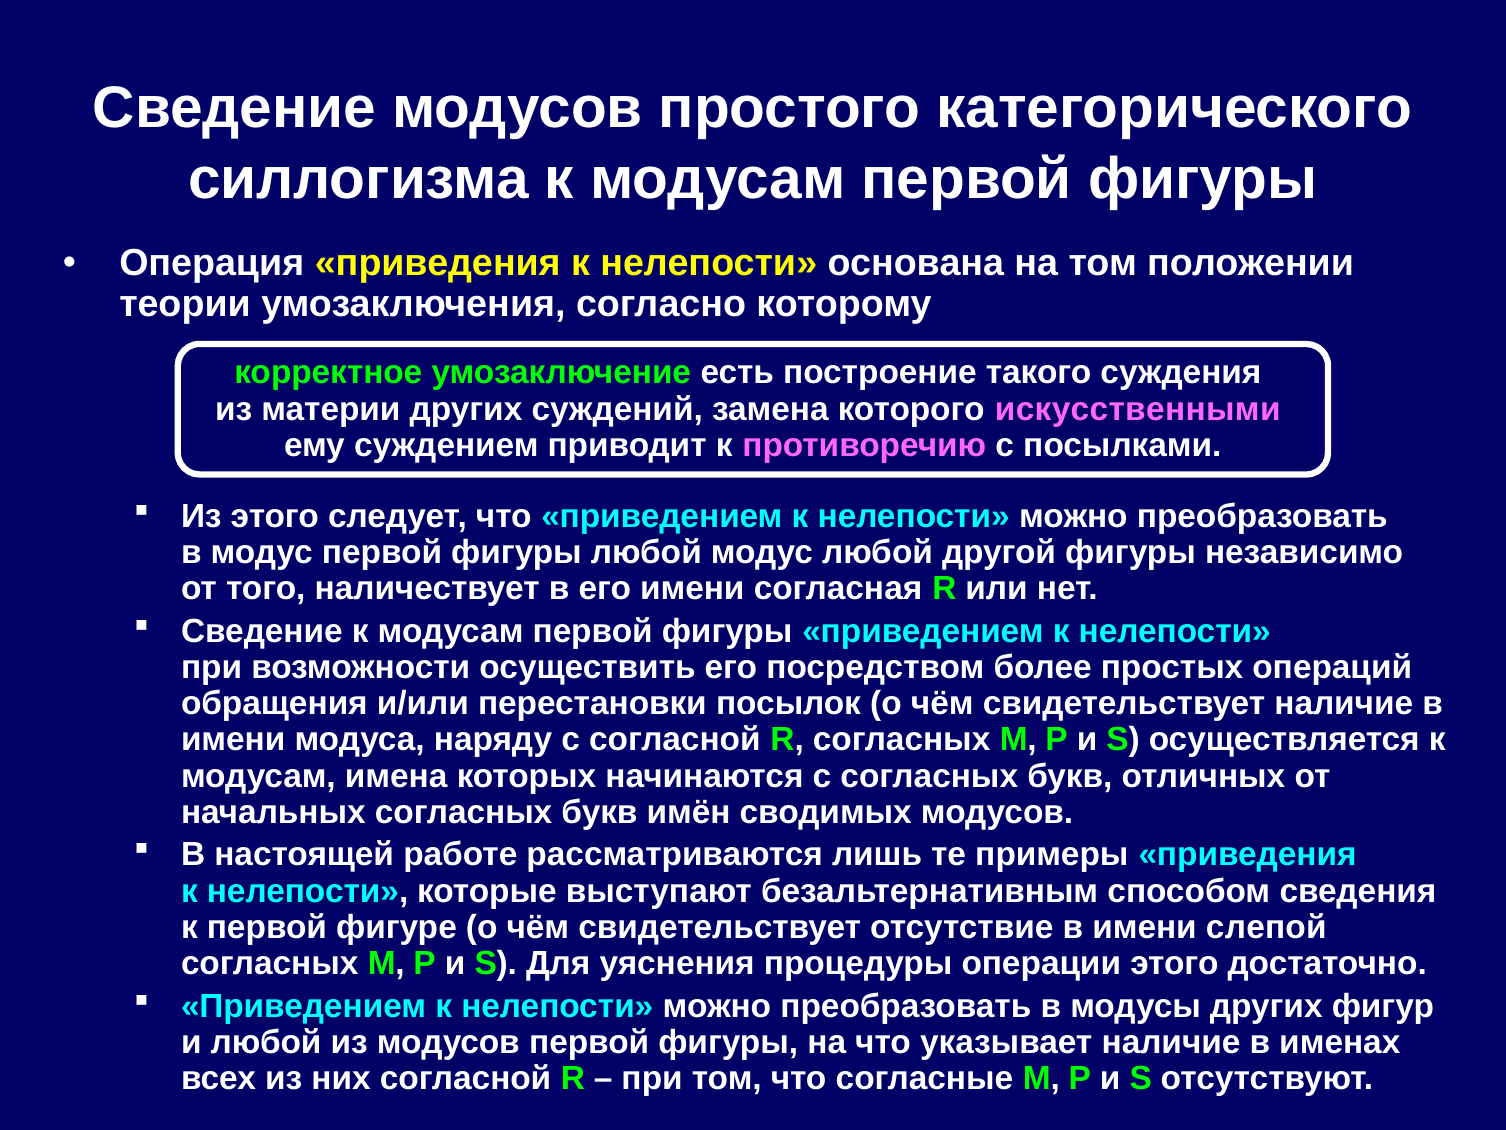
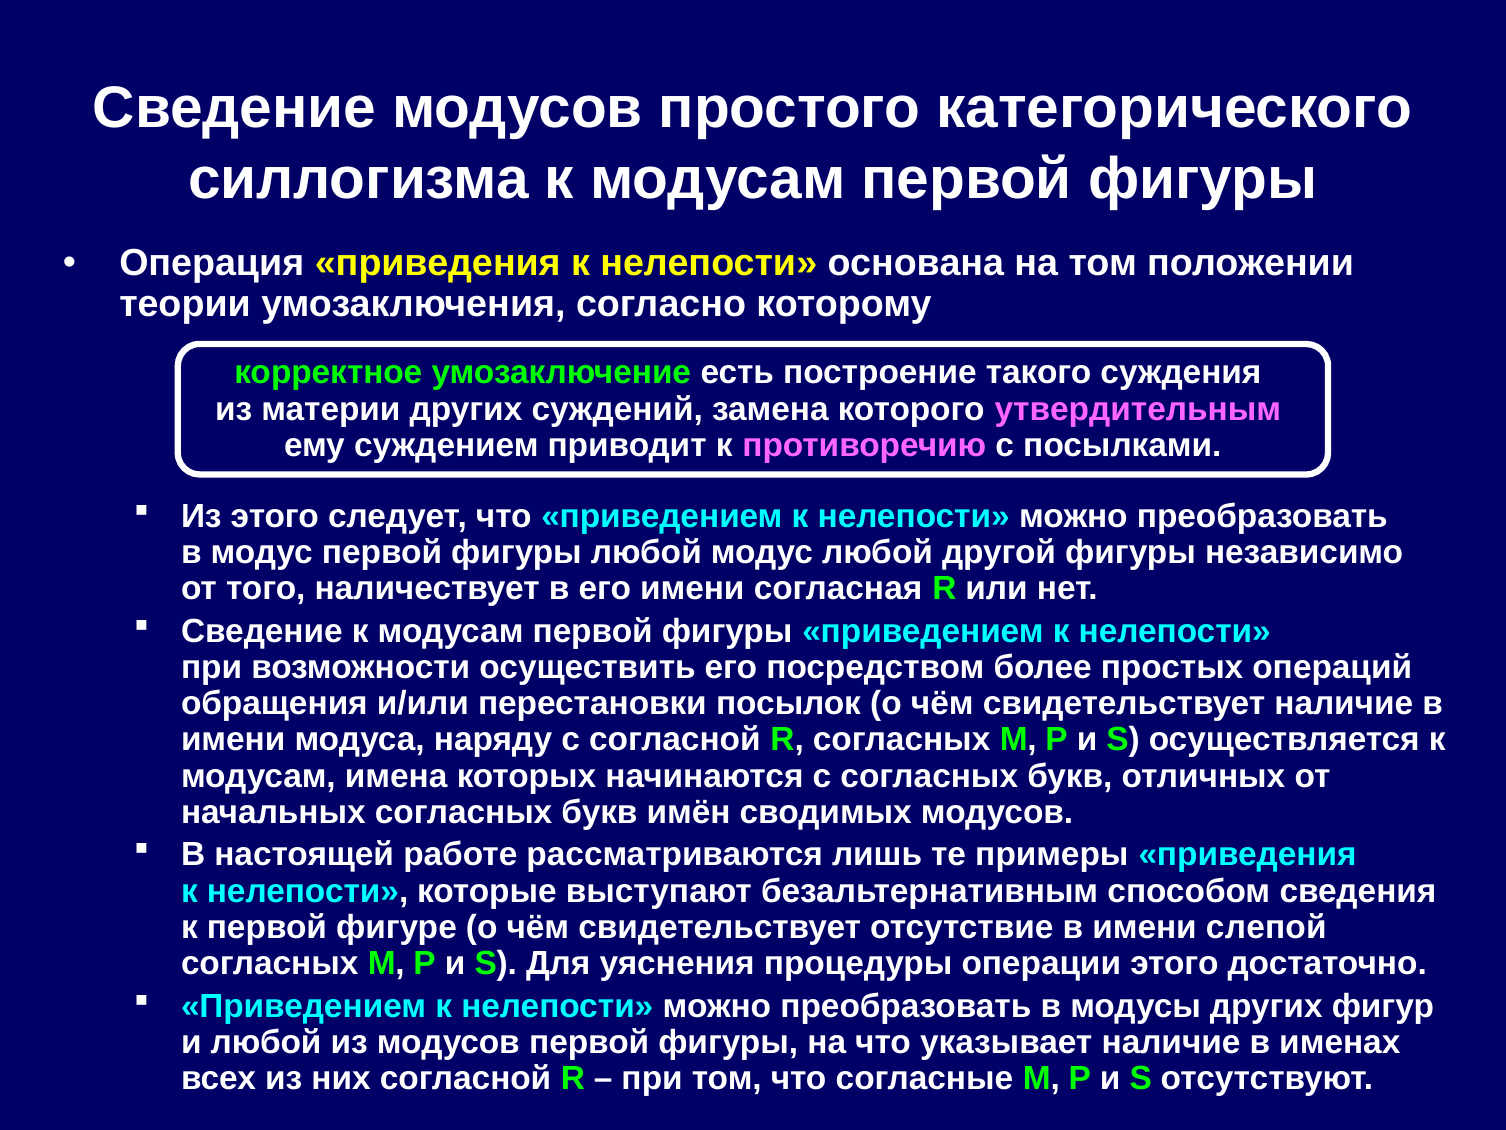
искусственными: искусственными -> утвердительным
